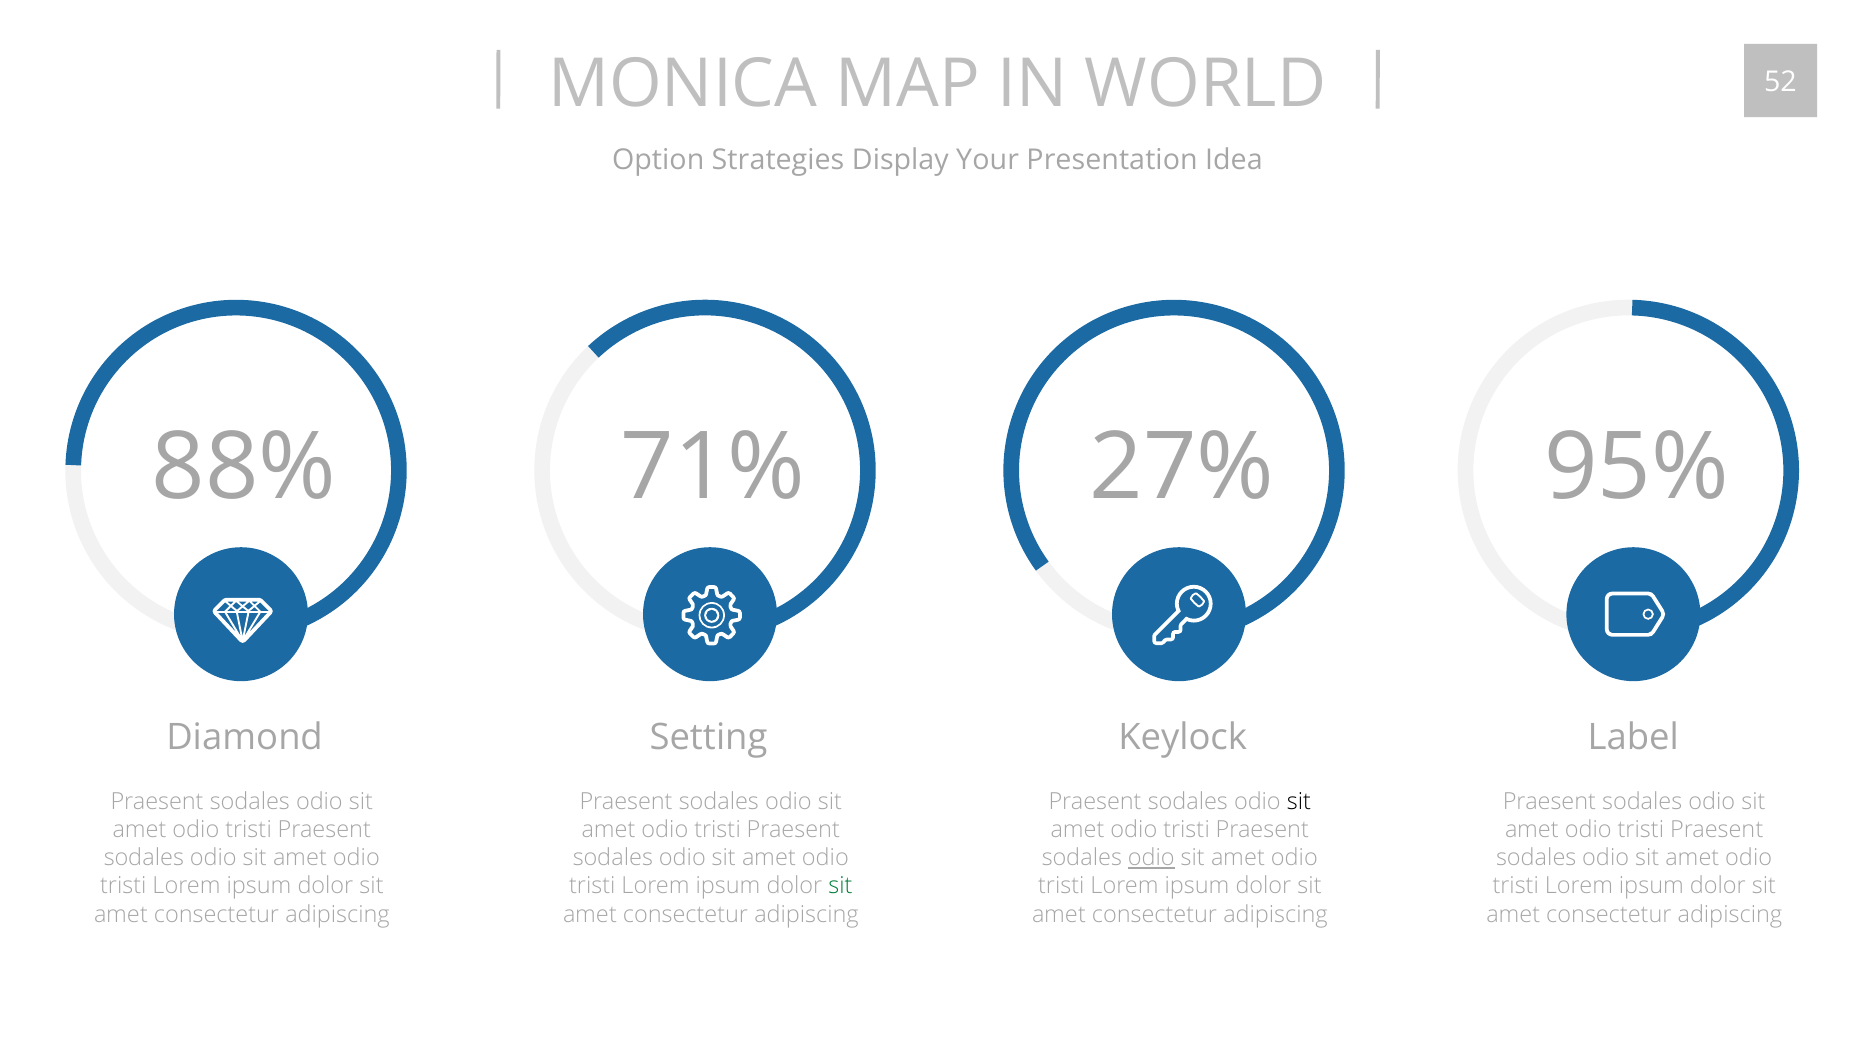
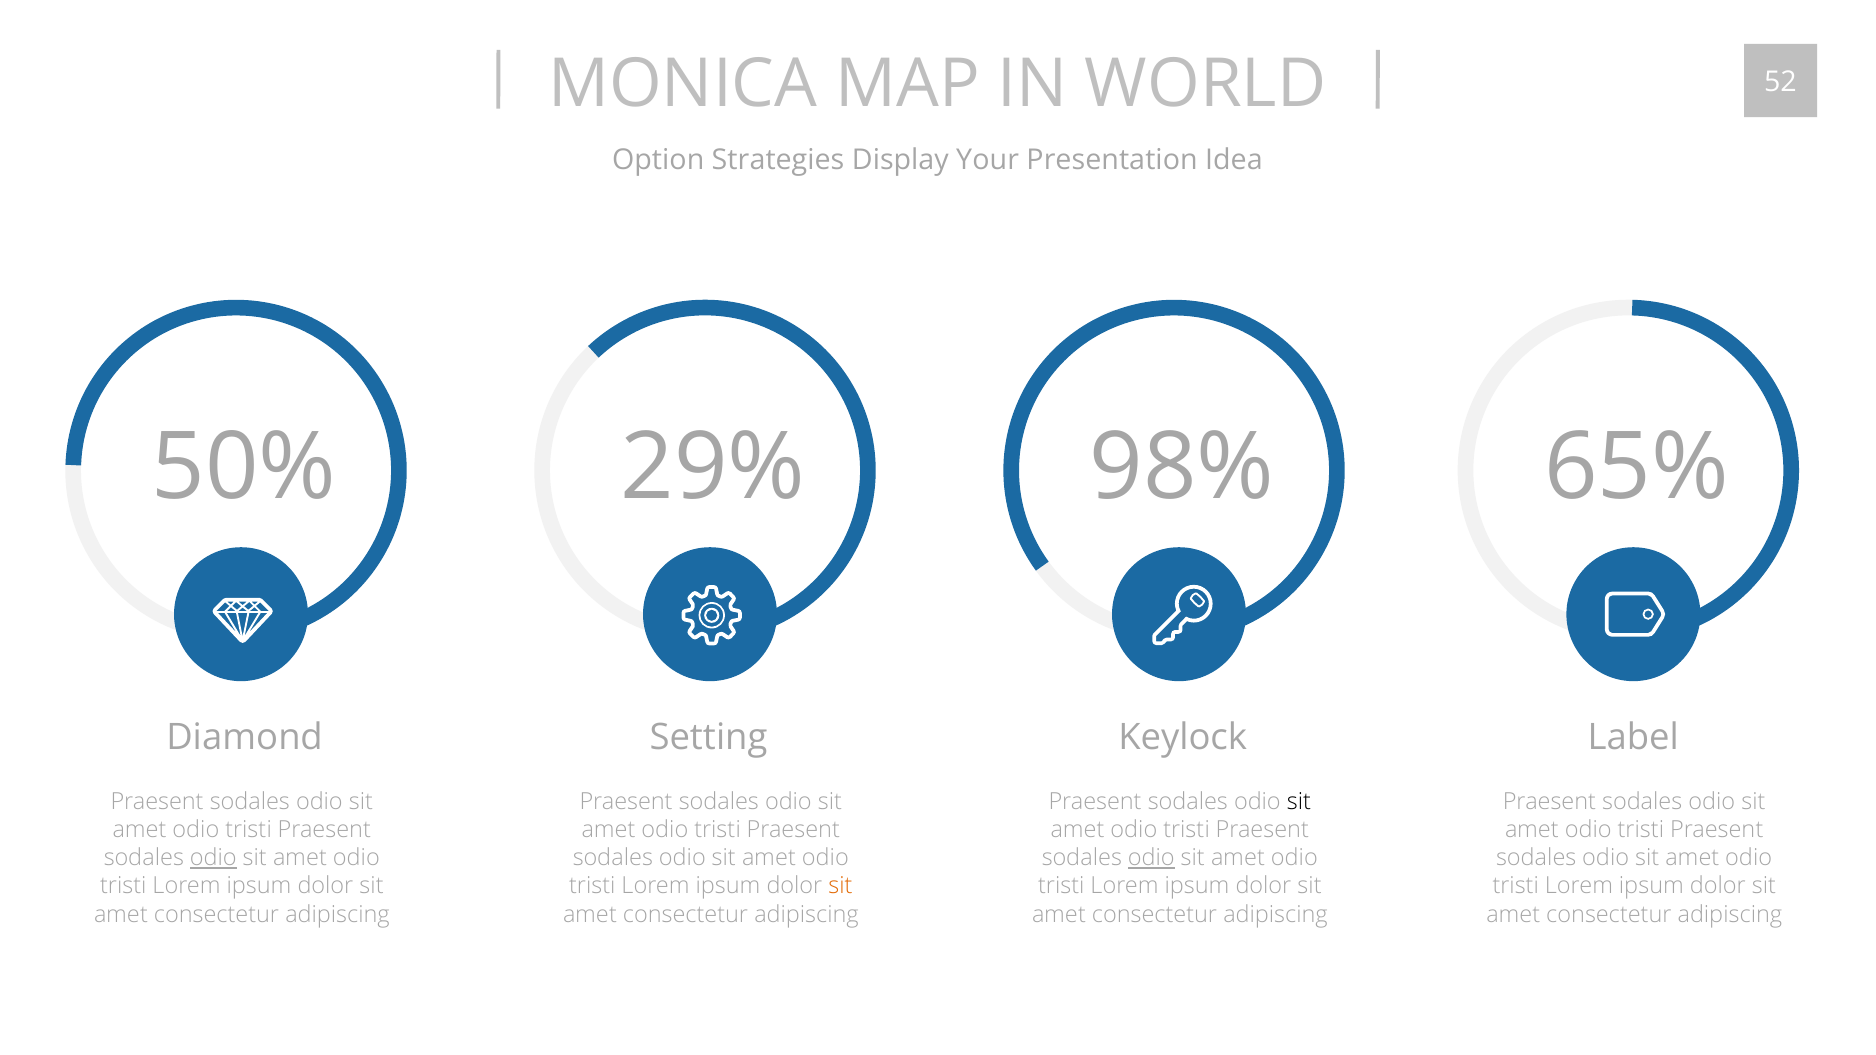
88%: 88% -> 50%
71%: 71% -> 29%
27%: 27% -> 98%
95%: 95% -> 65%
odio at (213, 858) underline: none -> present
sit at (841, 886) colour: green -> orange
